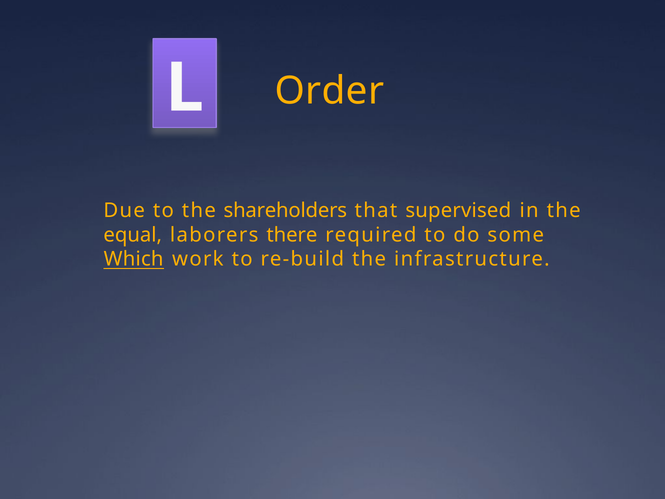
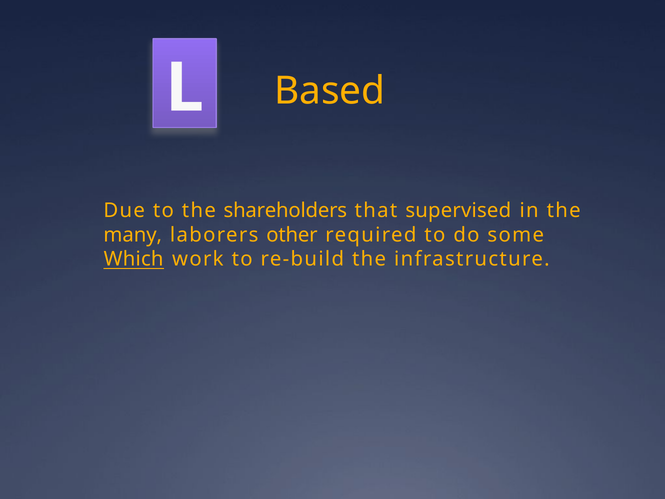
Order: Order -> Based
equal: equal -> many
there: there -> other
